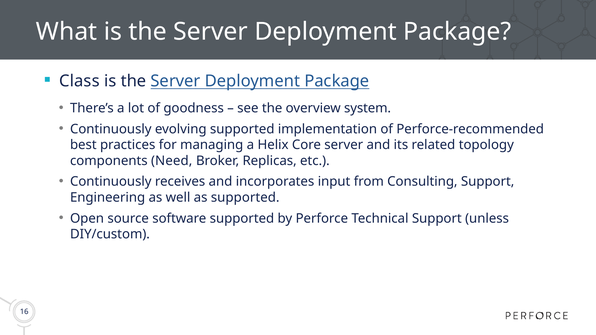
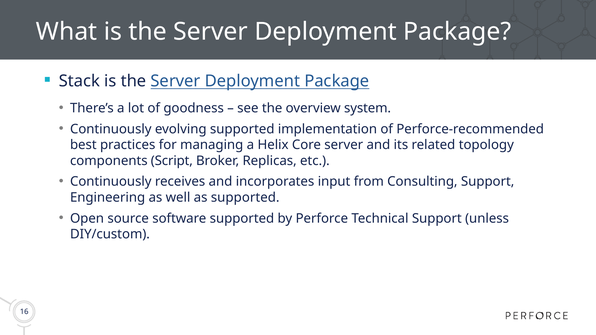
Class: Class -> Stack
Need: Need -> Script
